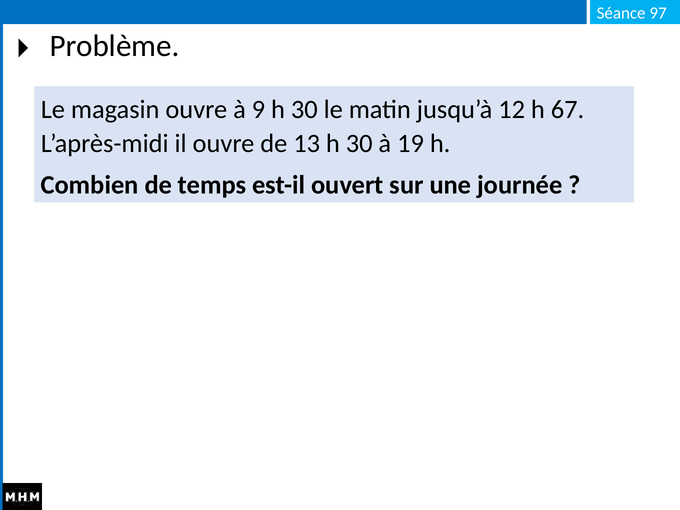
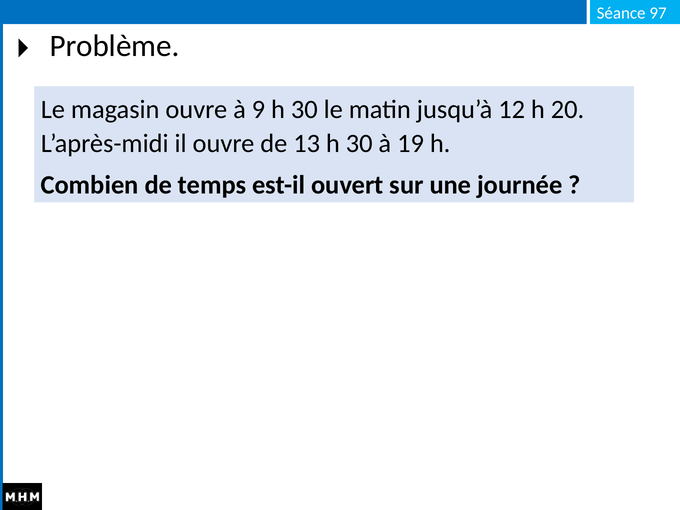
67: 67 -> 20
